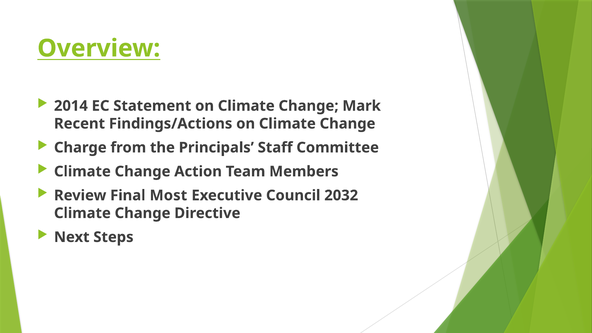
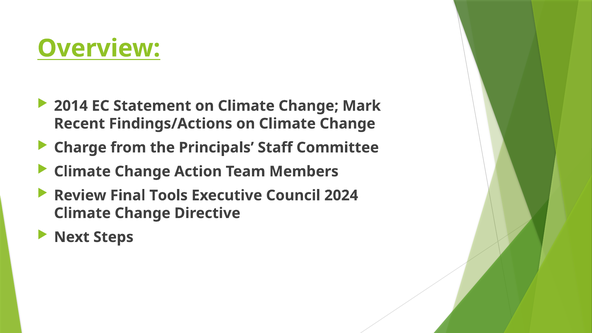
Most: Most -> Tools
2032: 2032 -> 2024
